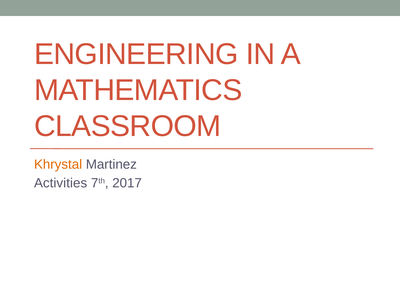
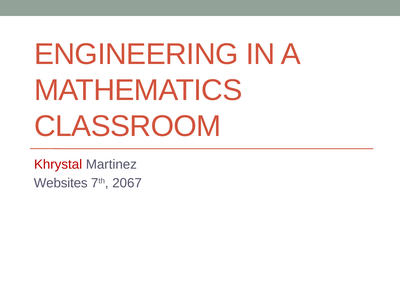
Khrystal colour: orange -> red
Activities: Activities -> Websites
2017: 2017 -> 2067
